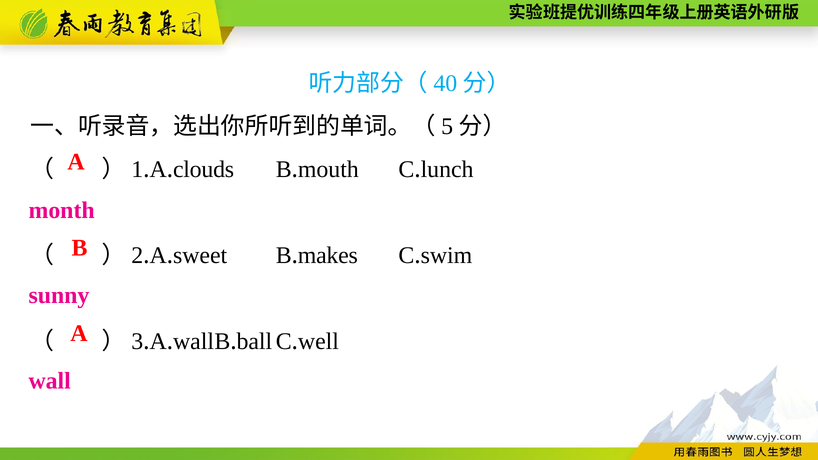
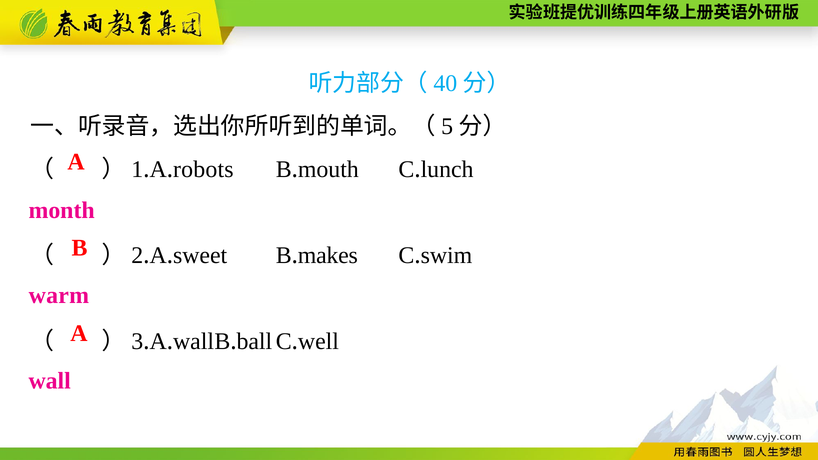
clouds: clouds -> robots
sunny: sunny -> warm
